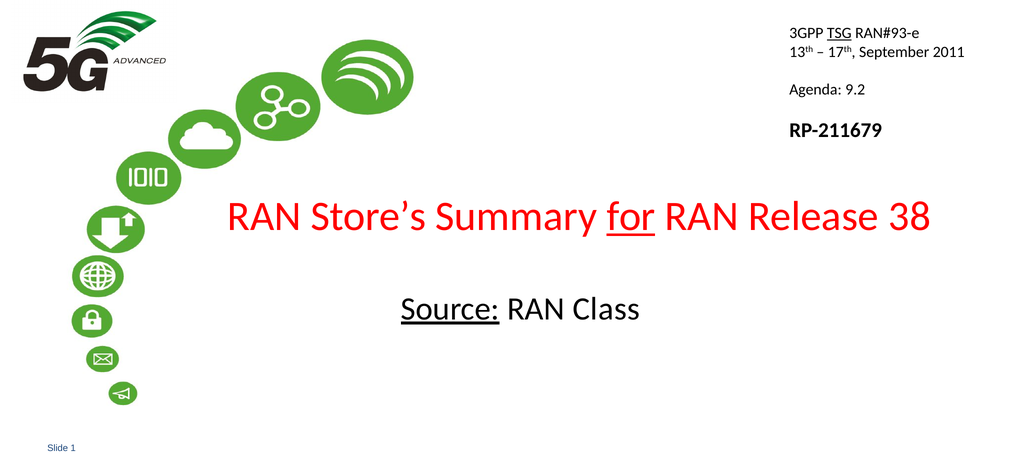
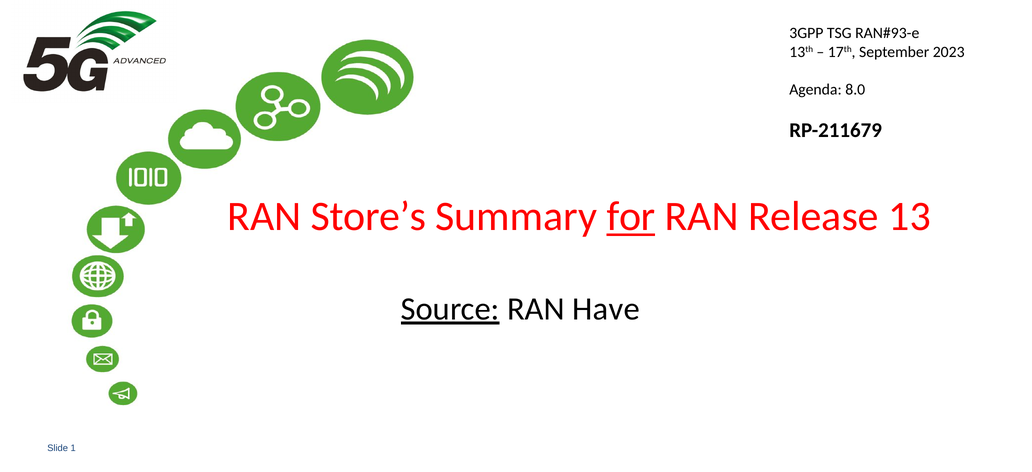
TSG underline: present -> none
2011: 2011 -> 2023
9.2: 9.2 -> 8.0
38: 38 -> 13
Class: Class -> Have
